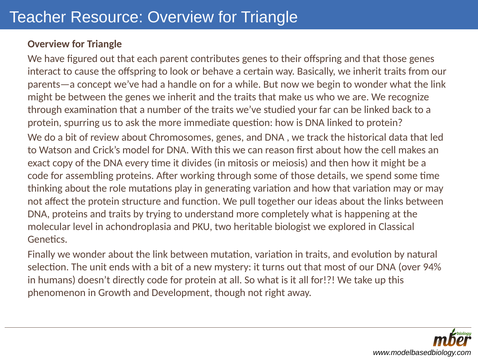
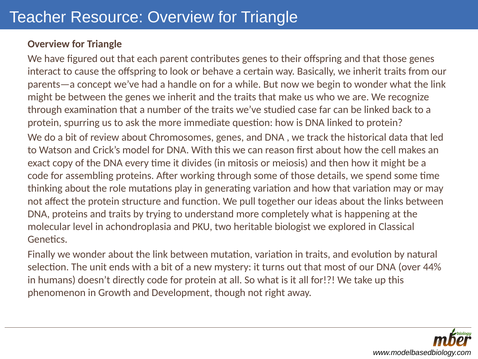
your: your -> case
94%: 94% -> 44%
